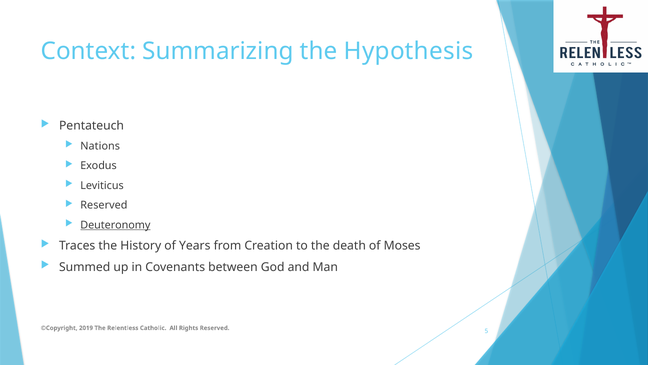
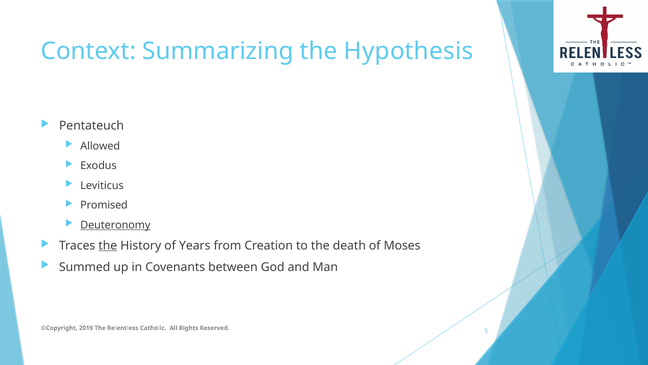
Nations: Nations -> Allowed
Reserved at (104, 205): Reserved -> Promised
the at (108, 245) underline: none -> present
